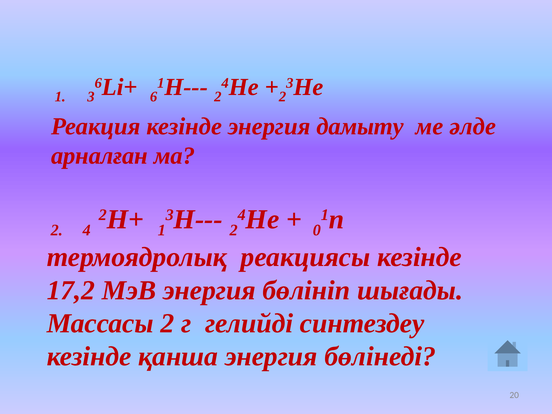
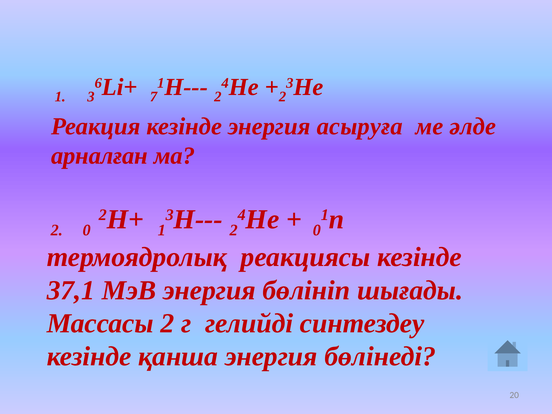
6: 6 -> 7
дамыту: дамыту -> асыруға
2 4: 4 -> 0
17,2: 17,2 -> 37,1
